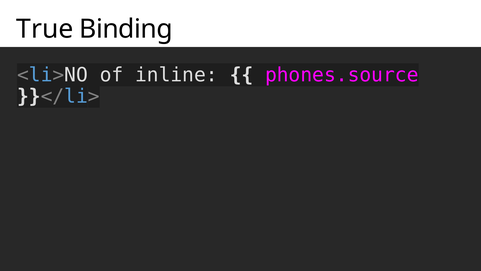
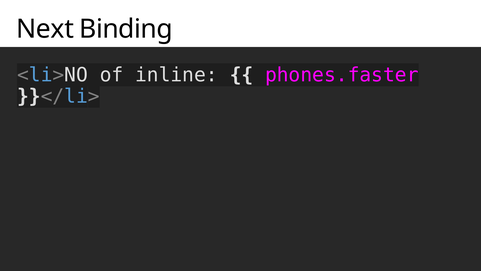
True: True -> Next
phones.source: phones.source -> phones.faster
